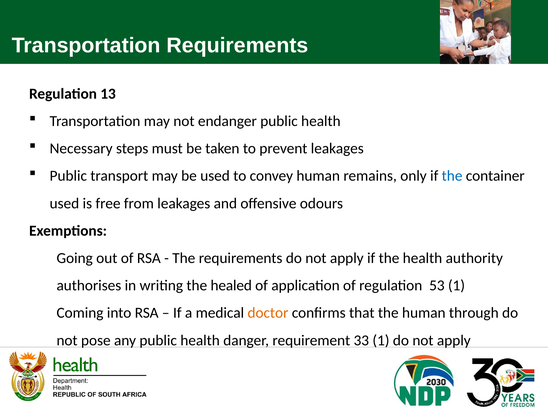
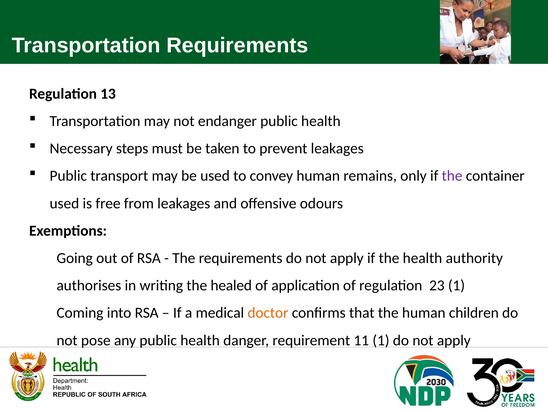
the at (452, 176) colour: blue -> purple
53: 53 -> 23
through: through -> children
33: 33 -> 11
